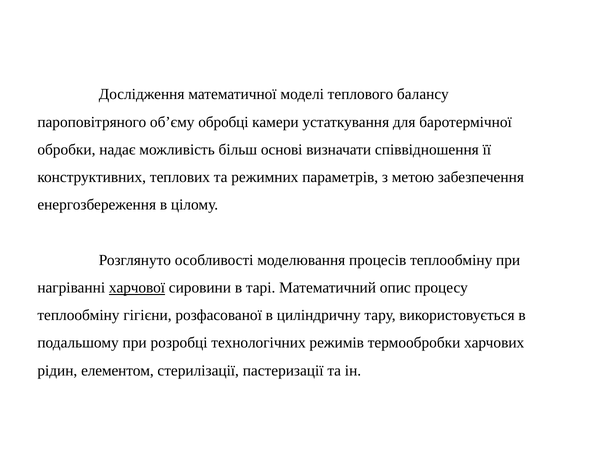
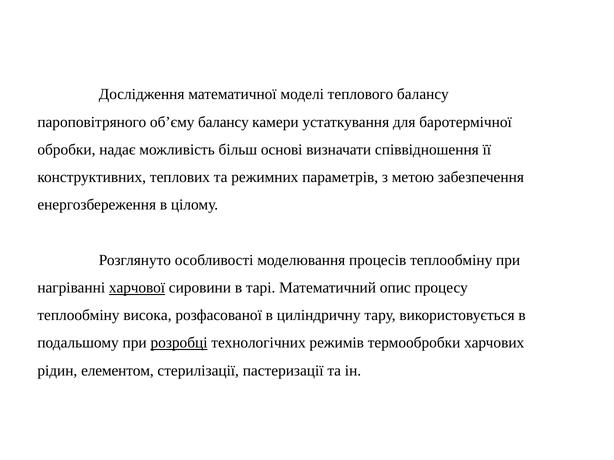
об’єму обробці: обробці -> балансу
гігієни: гігієни -> висока
розробці underline: none -> present
